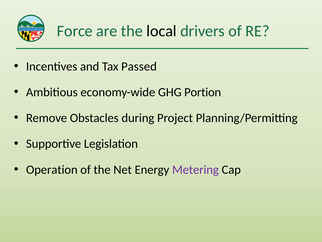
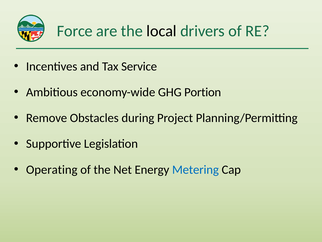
Passed: Passed -> Service
Operation: Operation -> Operating
Metering colour: purple -> blue
